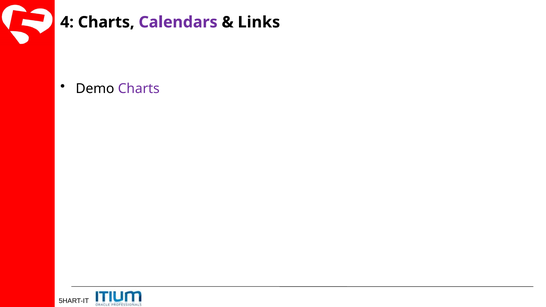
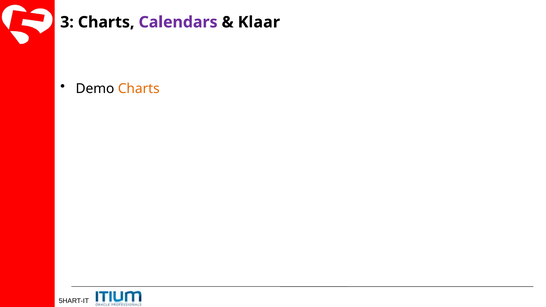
4: 4 -> 3
Links: Links -> Klaar
Charts at (139, 89) colour: purple -> orange
